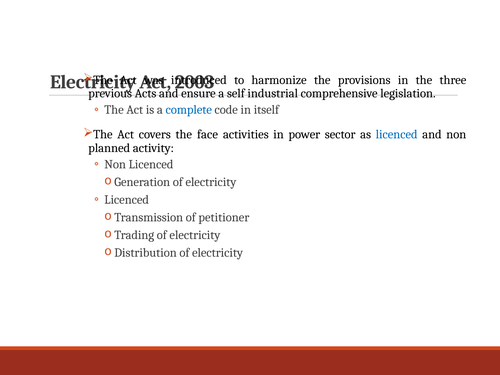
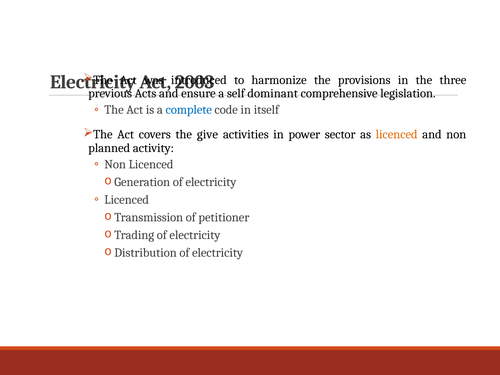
industrial: industrial -> dominant
face: face -> give
licenced at (397, 134) colour: blue -> orange
